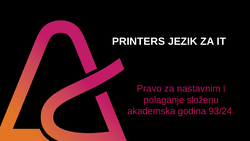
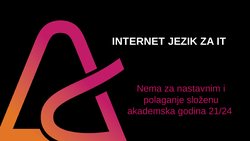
PRINTERS: PRINTERS -> INTERNET
Pravo: Pravo -> Nema
93/24: 93/24 -> 21/24
